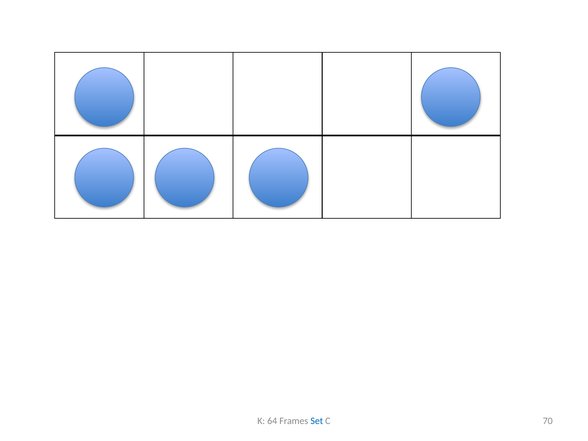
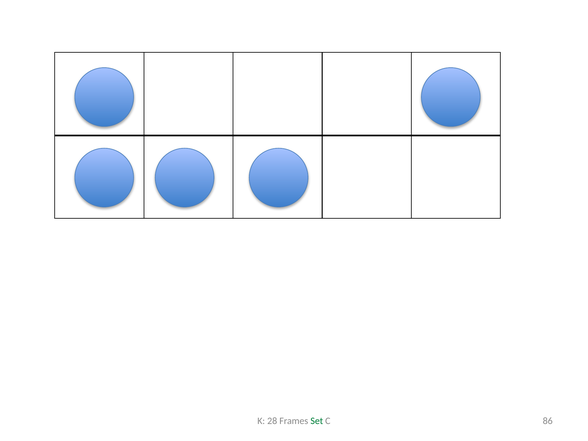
64: 64 -> 28
Set colour: blue -> green
70: 70 -> 86
